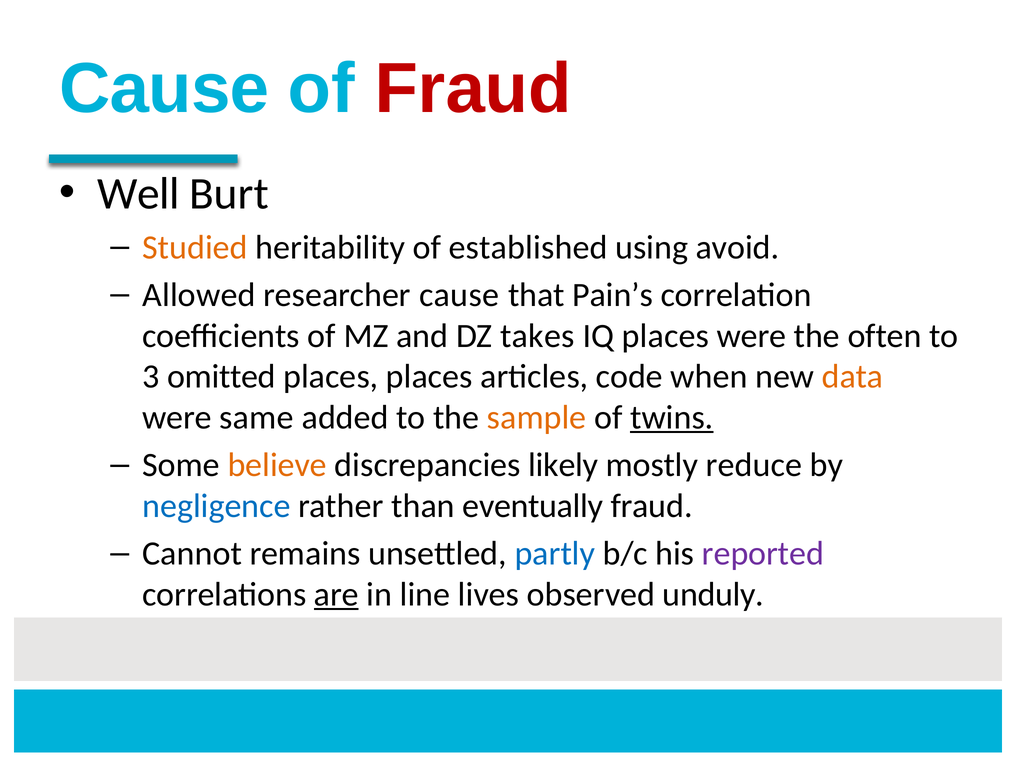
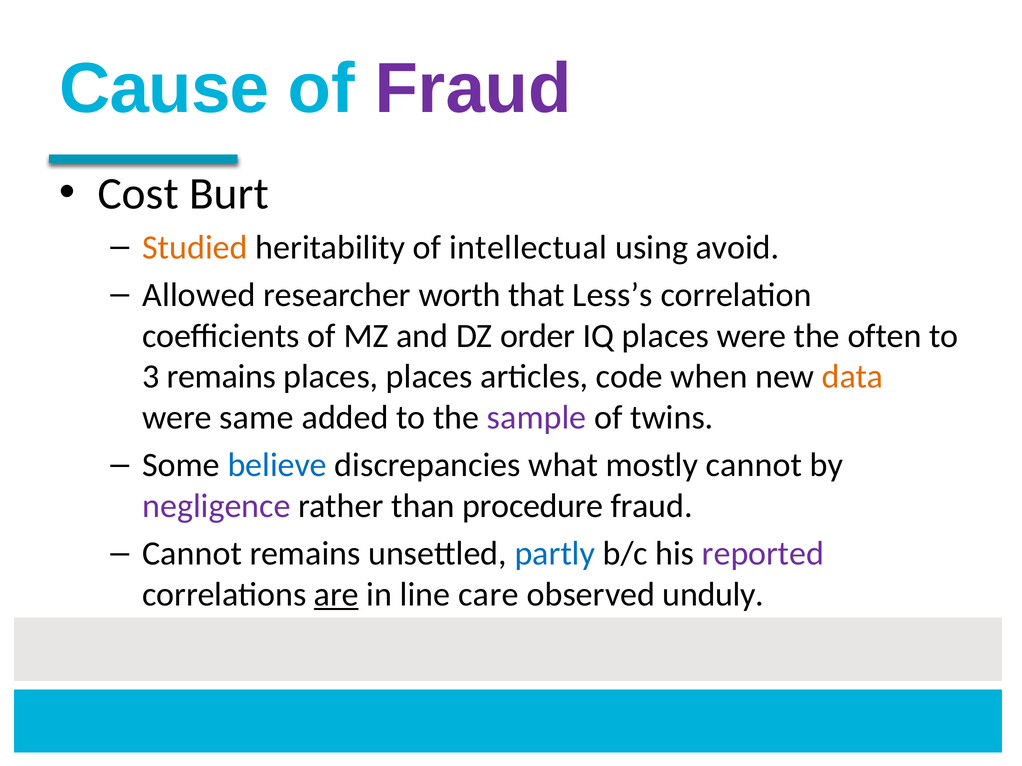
Fraud at (473, 89) colour: red -> purple
Well: Well -> Cost
established: established -> intellectual
researcher cause: cause -> worth
Pain’s: Pain’s -> Less’s
takes: takes -> order
3 omitted: omitted -> remains
sample colour: orange -> purple
twins underline: present -> none
believe colour: orange -> blue
likely: likely -> what
mostly reduce: reduce -> cannot
negligence colour: blue -> purple
eventually: eventually -> procedure
lives: lives -> care
